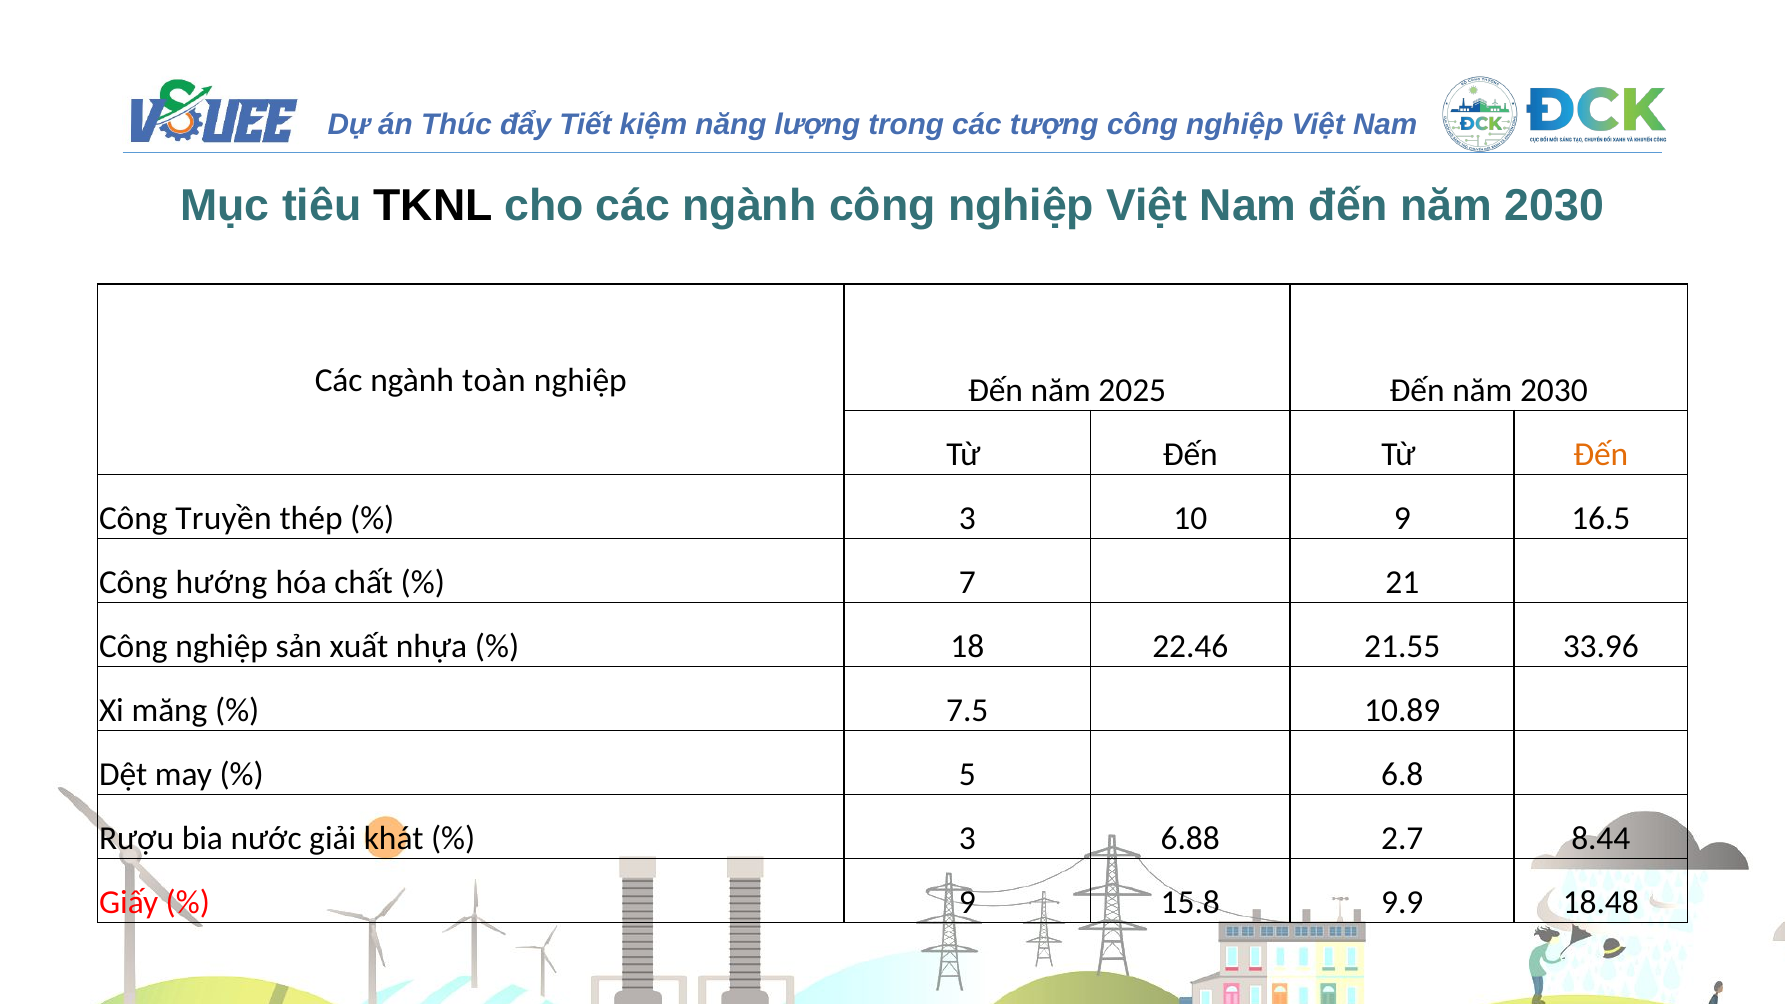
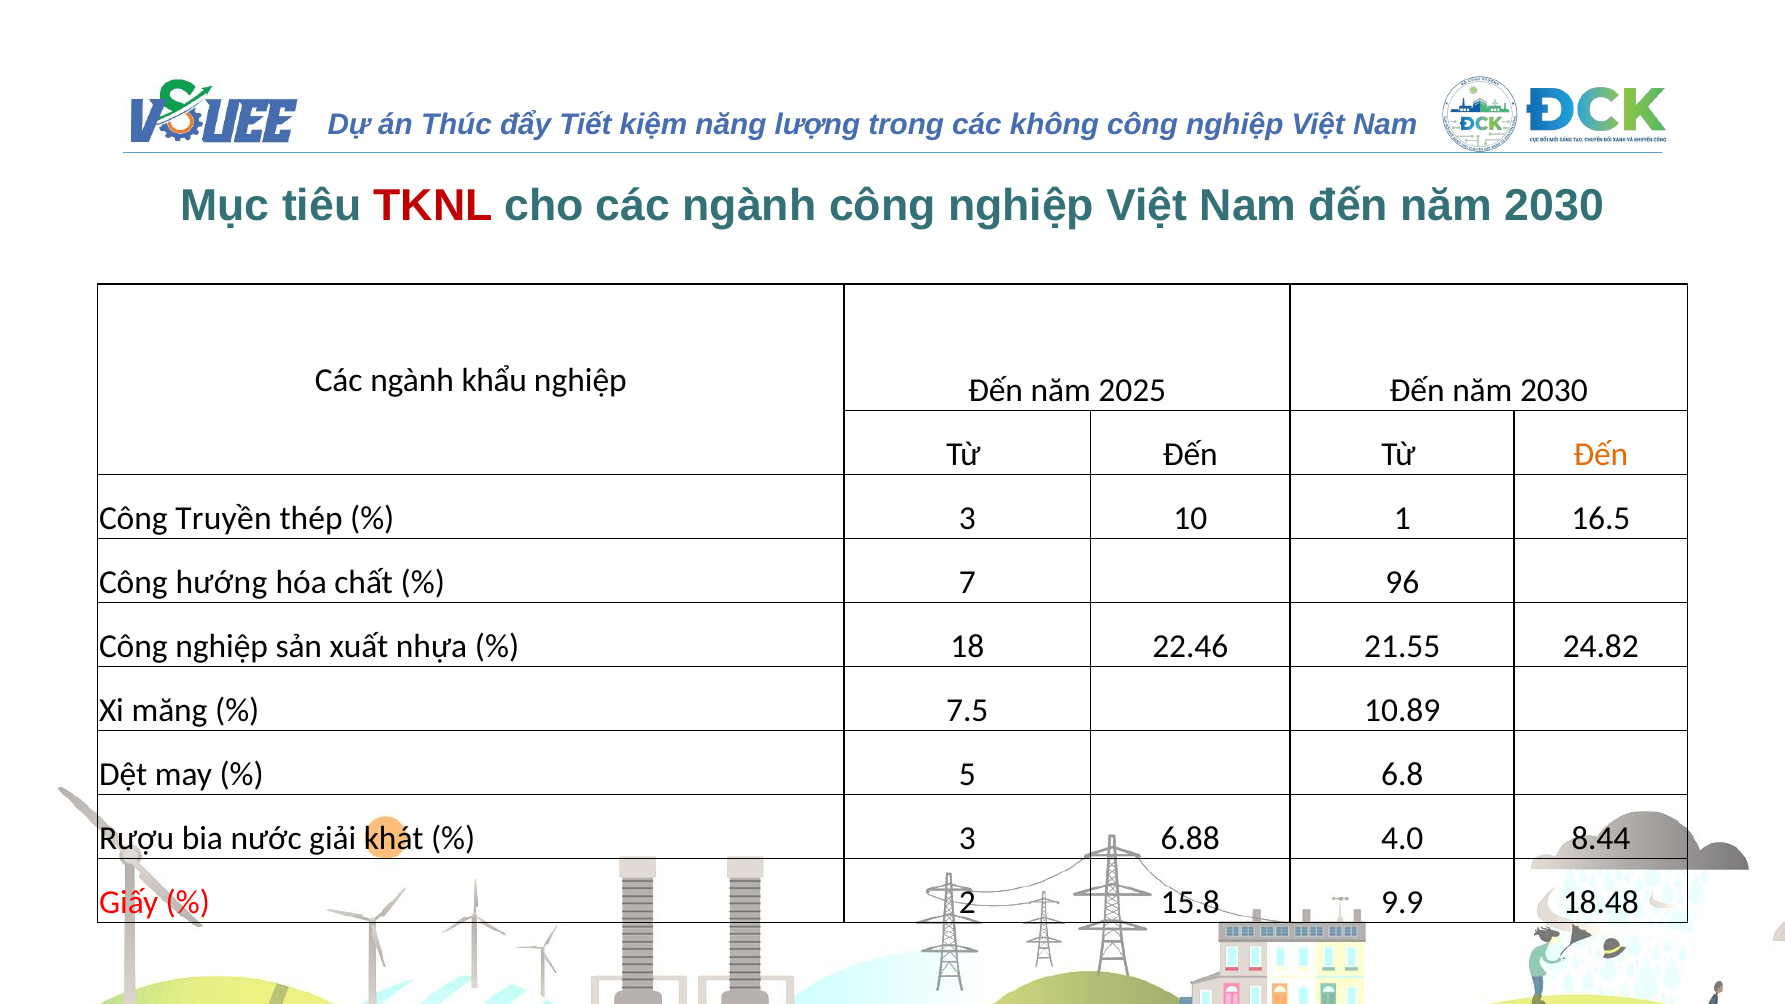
tượng: tượng -> không
TKNL colour: black -> red
toàn: toàn -> khẩu
10 9: 9 -> 1
21: 21 -> 96
33.96: 33.96 -> 24.82
2.7: 2.7 -> 4.0
9 at (967, 903): 9 -> 2
